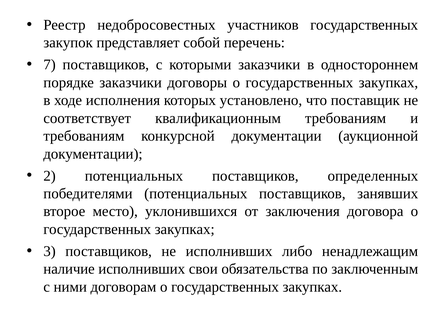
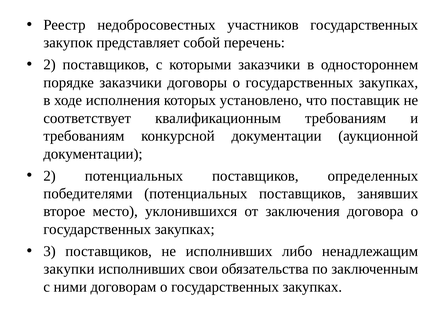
7 at (50, 65): 7 -> 2
наличие: наличие -> закупки
